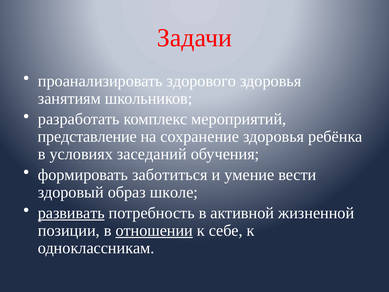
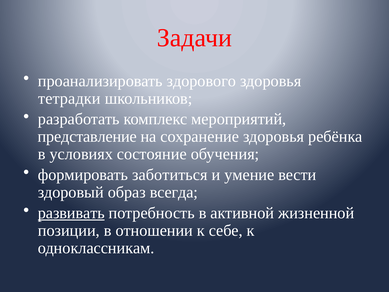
занятиям: занятиям -> тетрадки
заседаний: заседаний -> состояние
школе: школе -> всегда
отношении underline: present -> none
